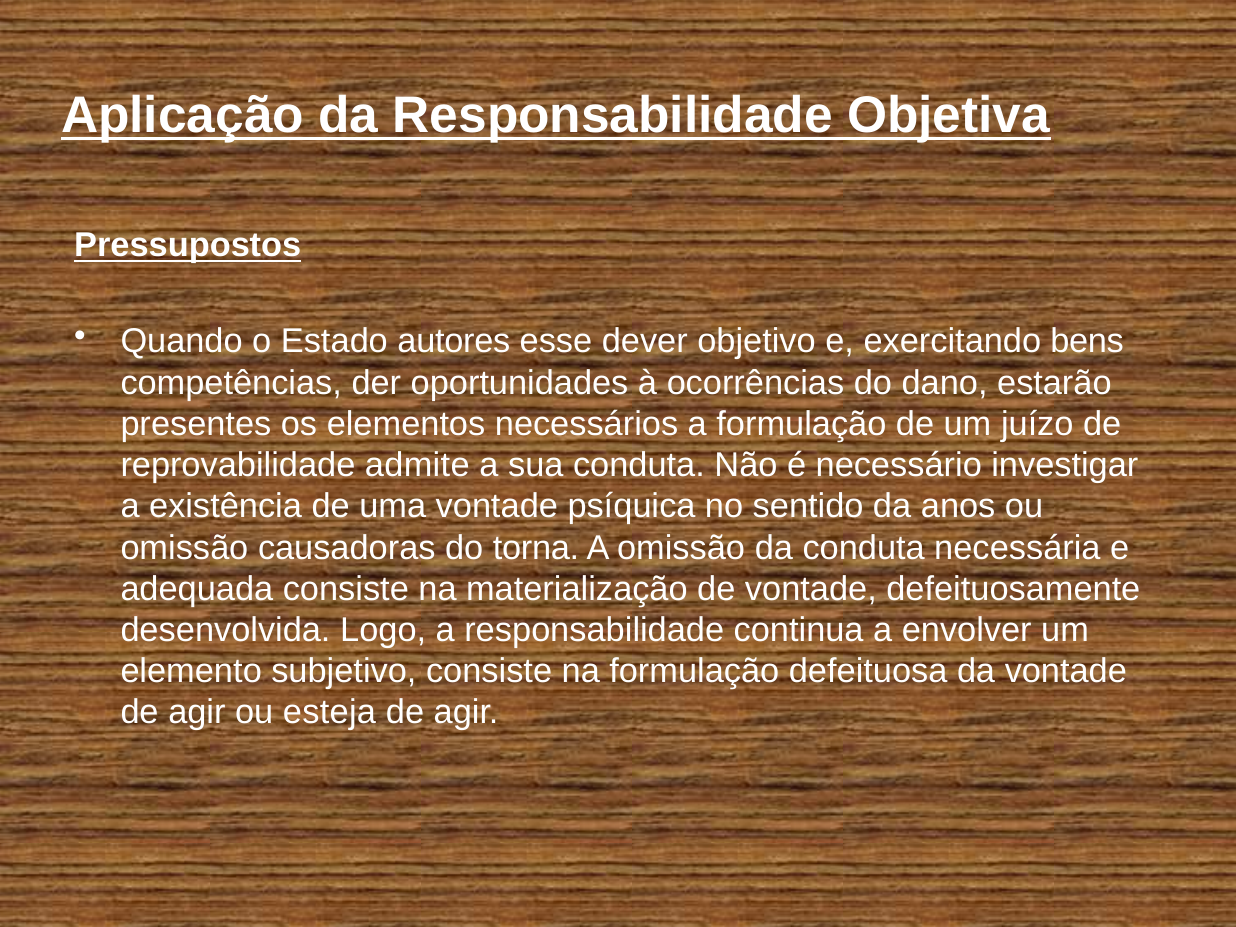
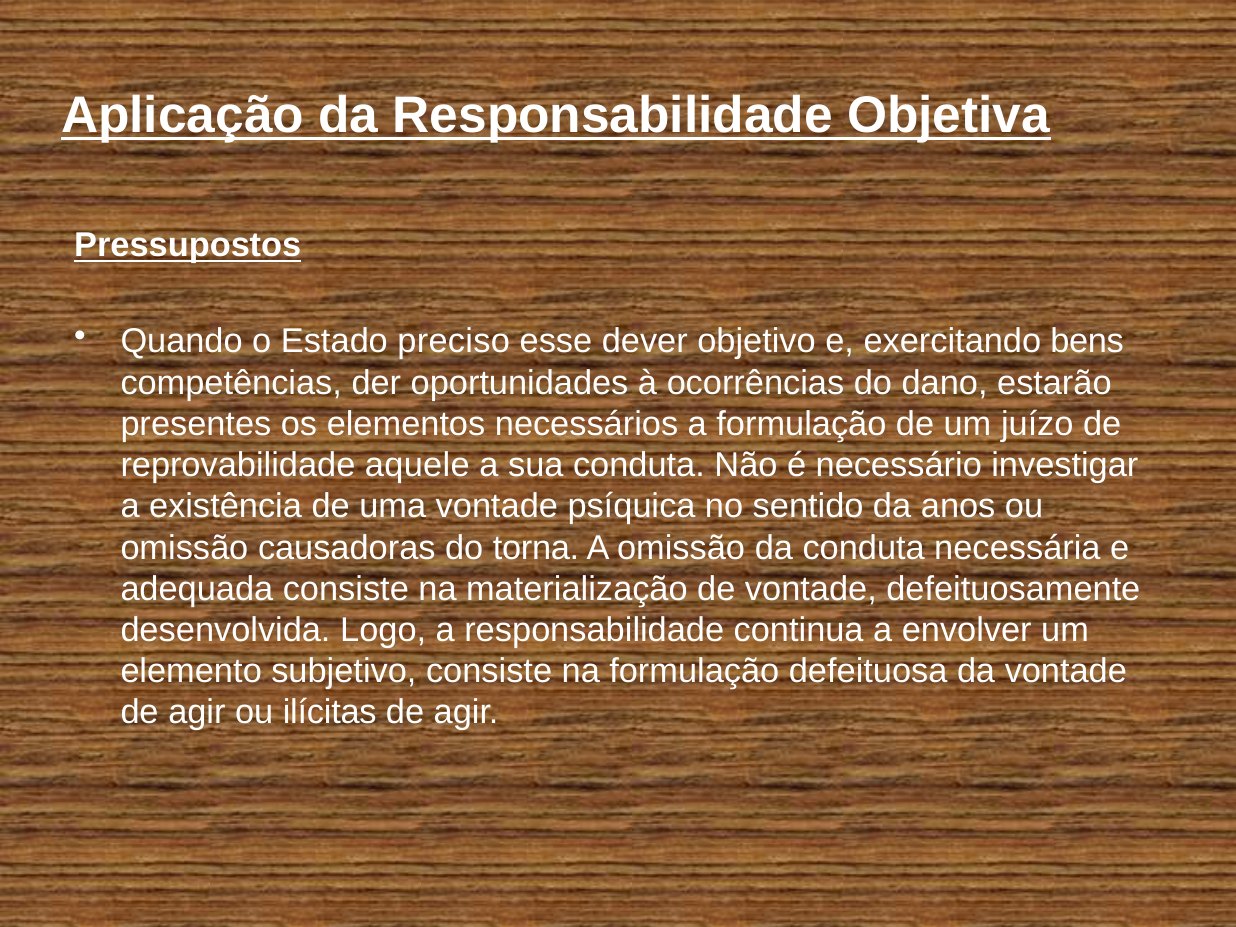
autores: autores -> preciso
admite: admite -> aquele
esteja: esteja -> ilícitas
